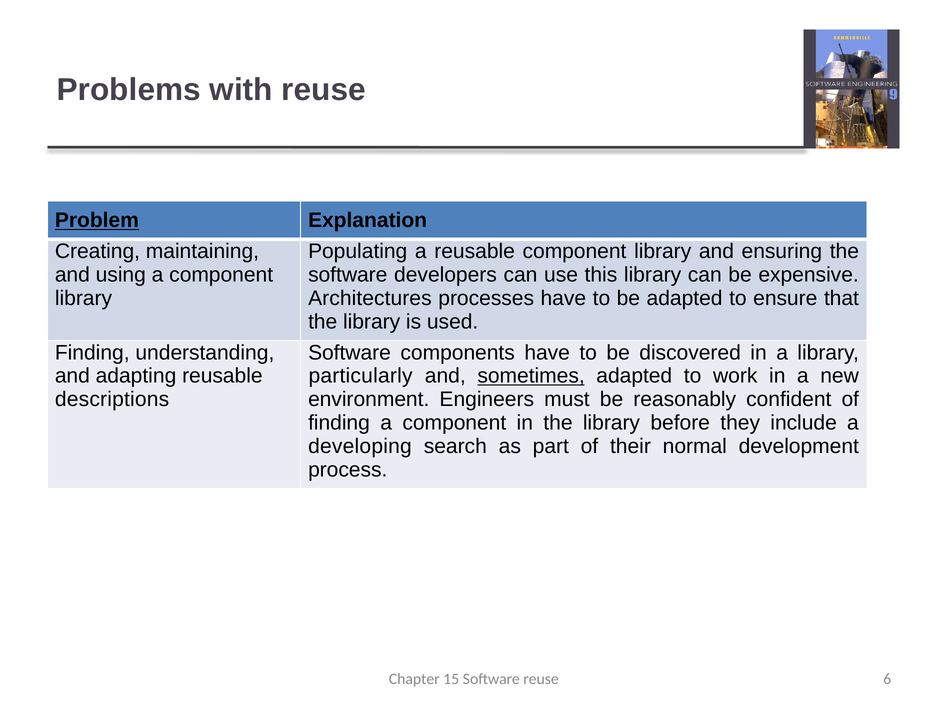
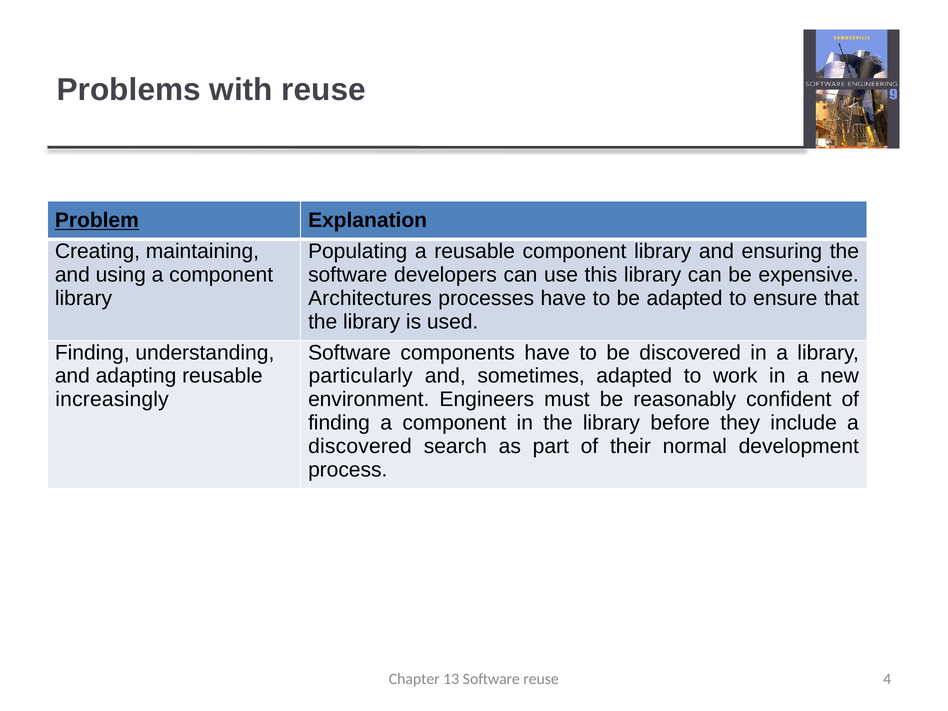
sometimes underline: present -> none
descriptions: descriptions -> increasingly
developing at (360, 446): developing -> discovered
15: 15 -> 13
6: 6 -> 4
